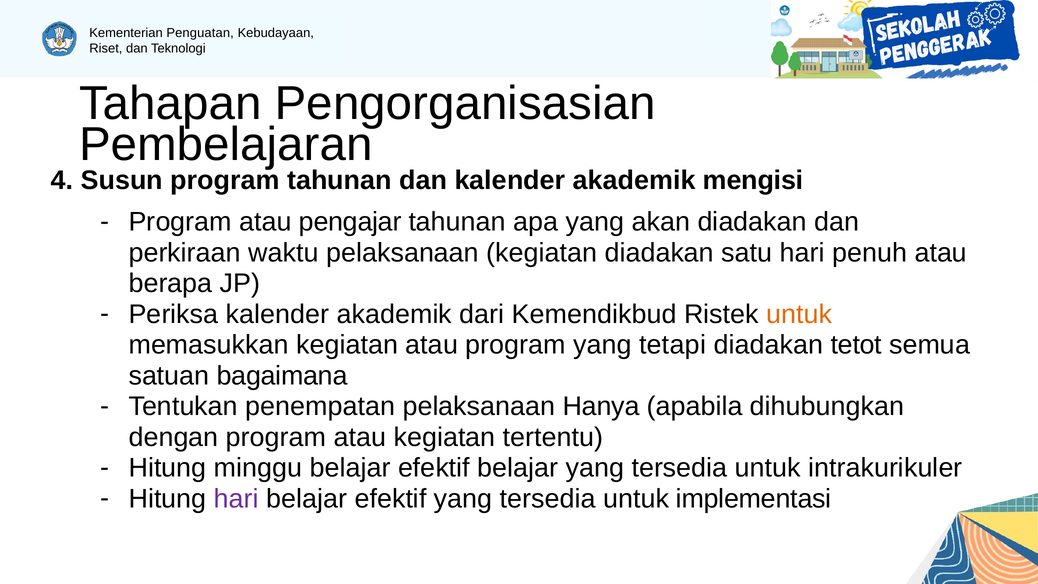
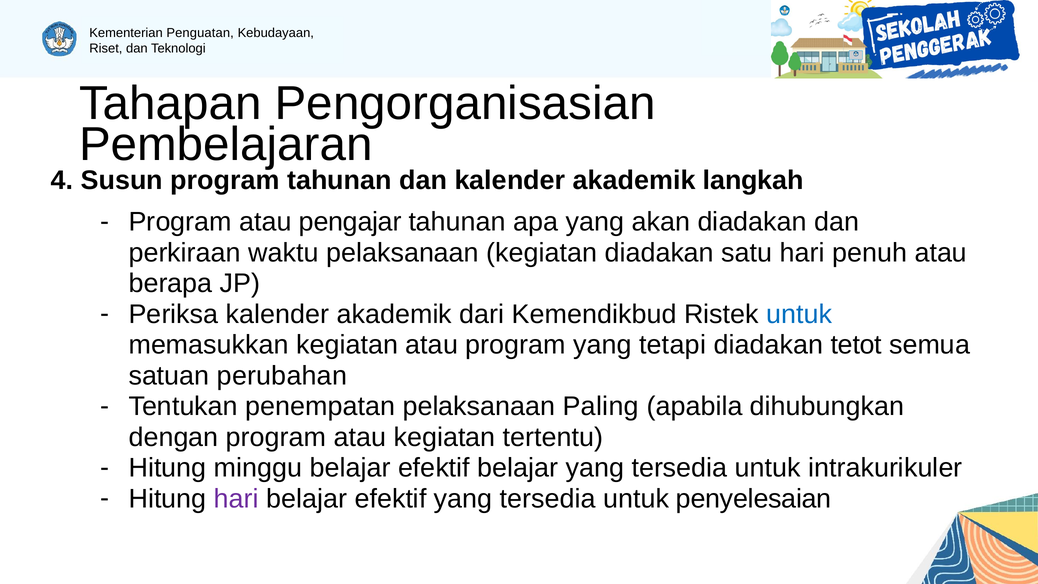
mengisi: mengisi -> langkah
untuk at (799, 314) colour: orange -> blue
bagaimana: bagaimana -> perubahan
Hanya: Hanya -> Paling
implementasi: implementasi -> penyelesaian
